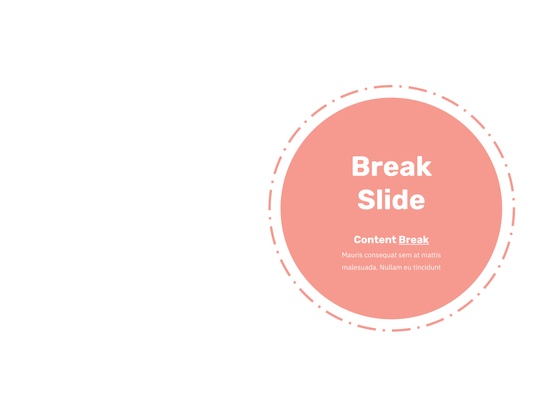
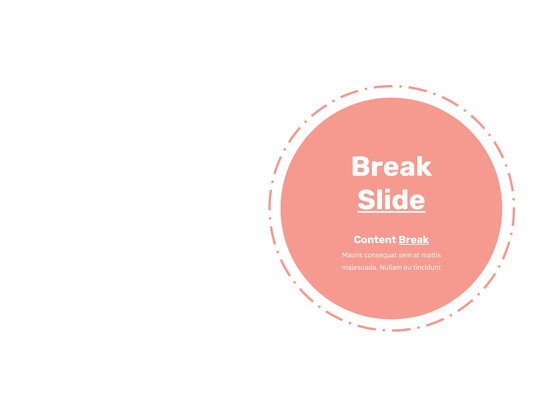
Slide underline: none -> present
